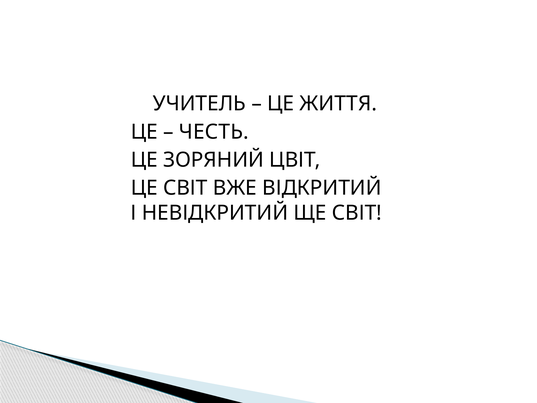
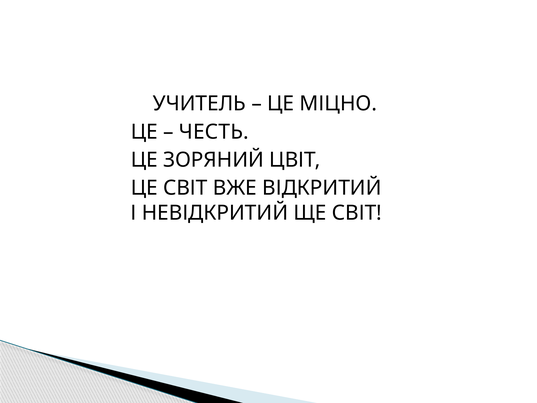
ЖИТТЯ: ЖИТТЯ -> МІЦНО
